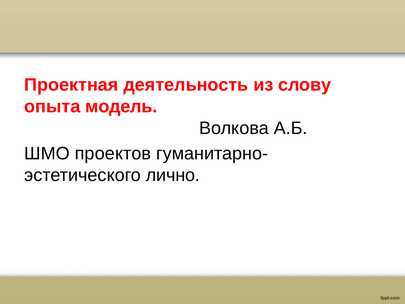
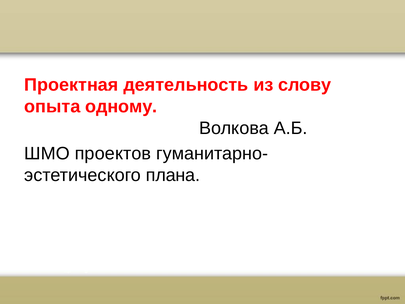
модель: модель -> одному
лично: лично -> плана
